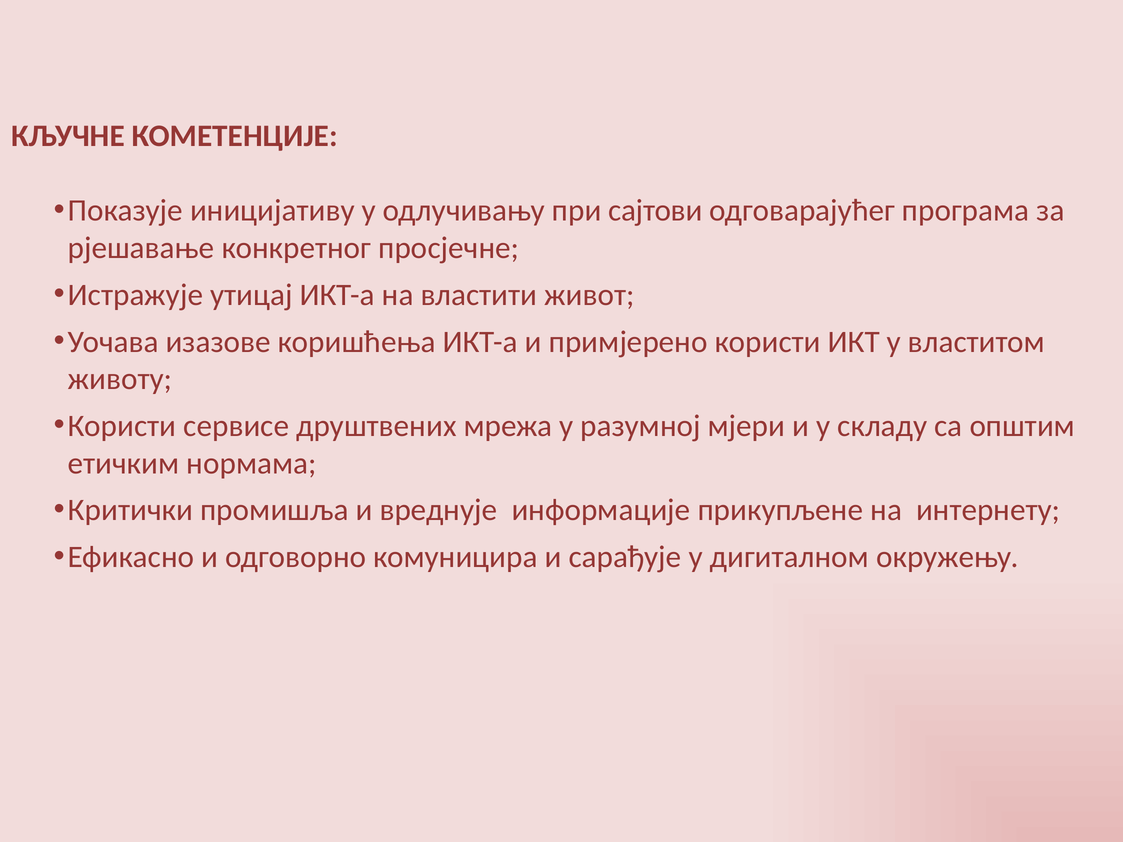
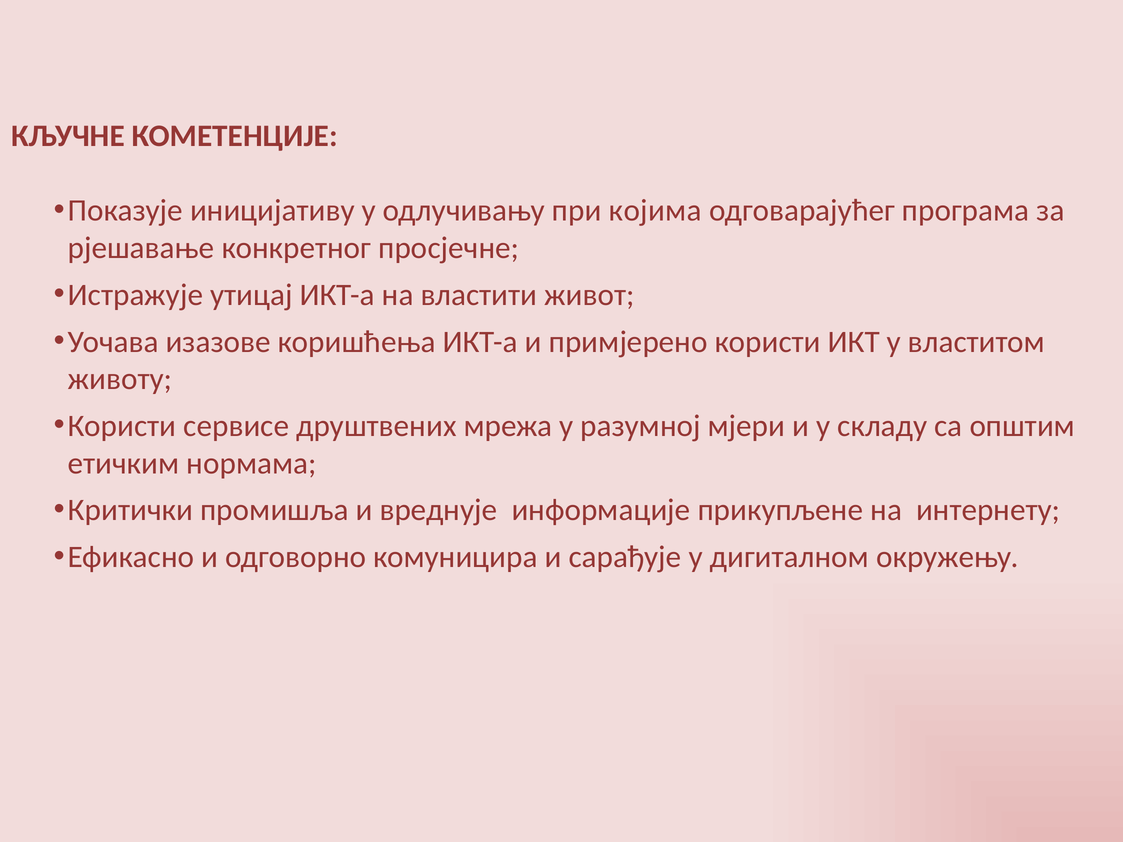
сајтови: сајтови -> којима
